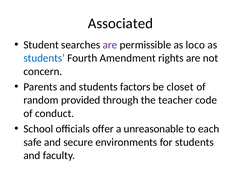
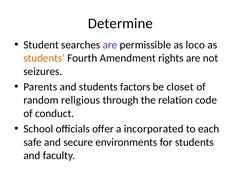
Associated: Associated -> Determine
students at (44, 58) colour: blue -> orange
concern: concern -> seizures
provided: provided -> religious
teacher: teacher -> relation
unreasonable: unreasonable -> incorporated
